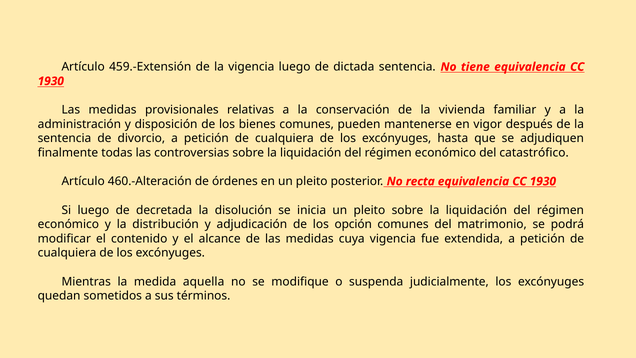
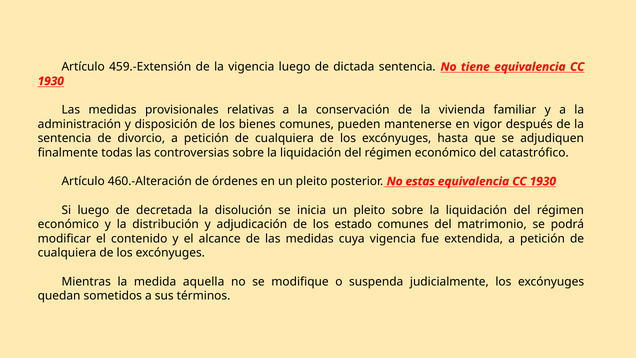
recta: recta -> estas
opción: opción -> estado
